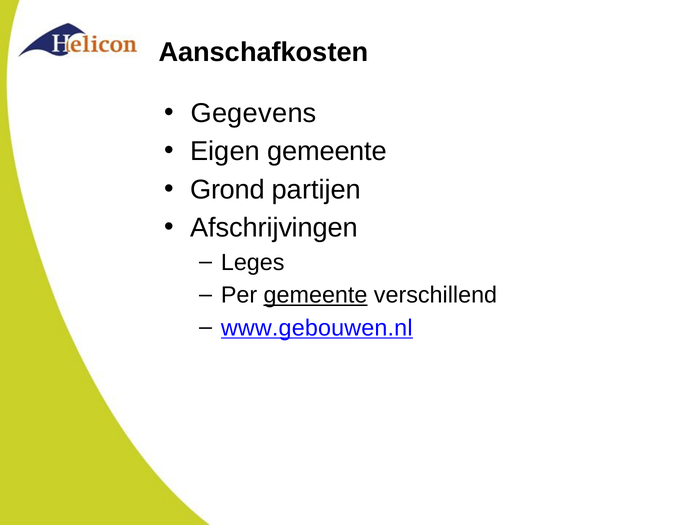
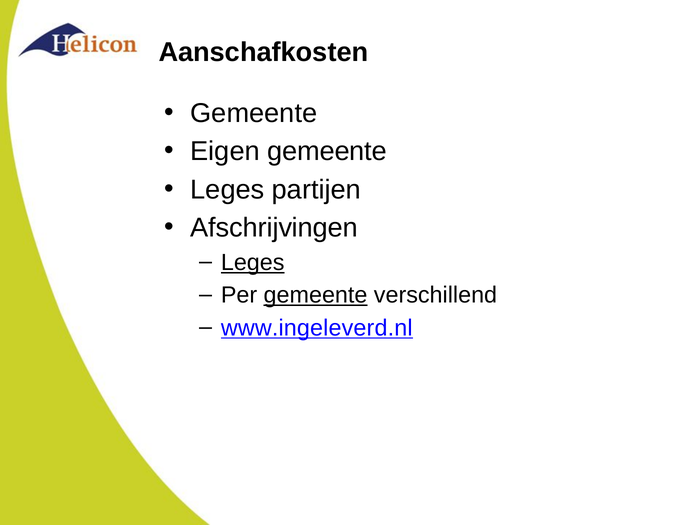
Gegevens at (254, 113): Gegevens -> Gemeente
Grond at (227, 190): Grond -> Leges
Leges at (253, 263) underline: none -> present
www.gebouwen.nl: www.gebouwen.nl -> www.ingeleverd.nl
